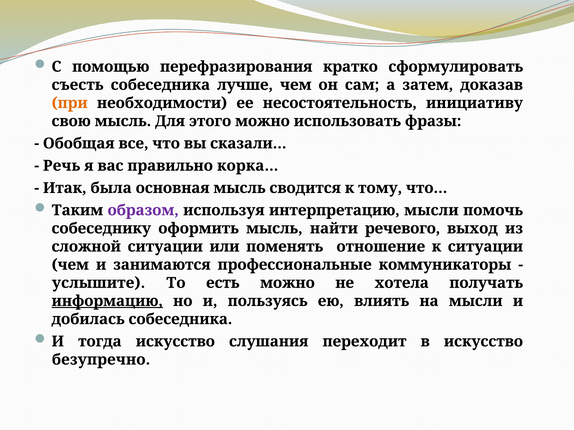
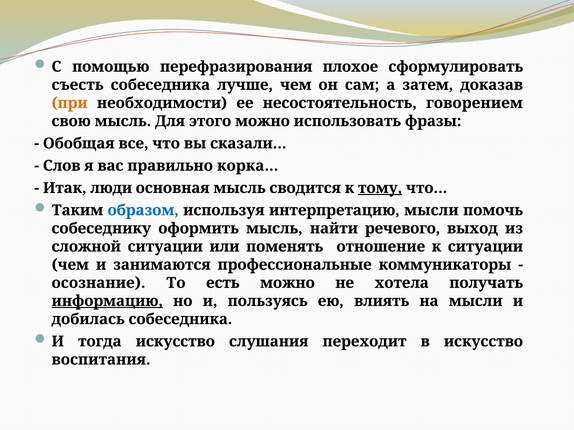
кратко: кратко -> плохое
инициативу: инициативу -> говорением
Речь: Речь -> Слов
была: была -> люди
тому underline: none -> present
образом colour: purple -> blue
услышите: услышите -> осознание
безупречно: безупречно -> воспитания
